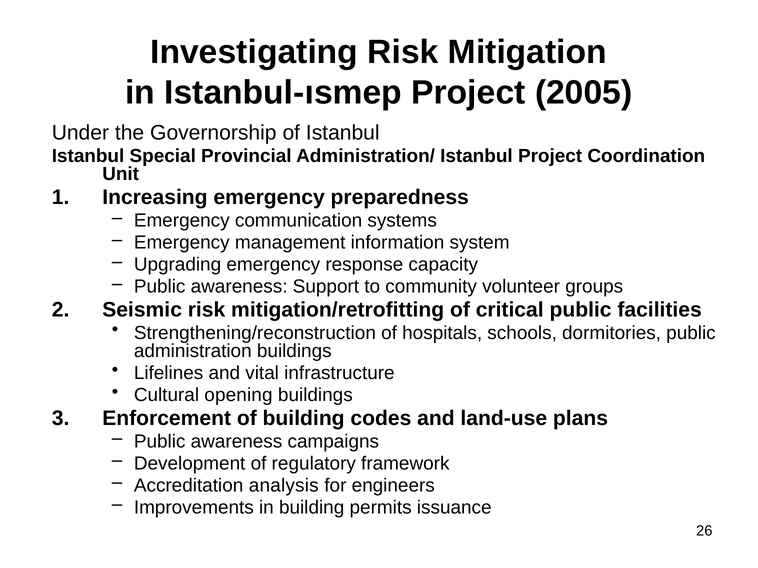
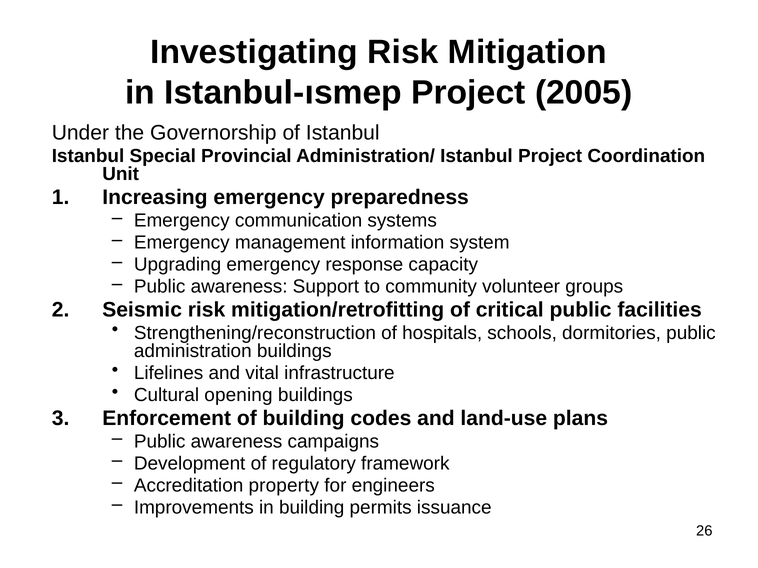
analysis: analysis -> property
